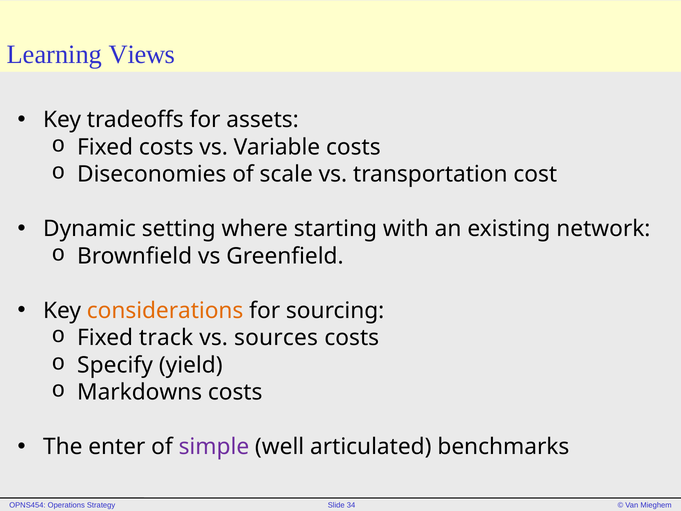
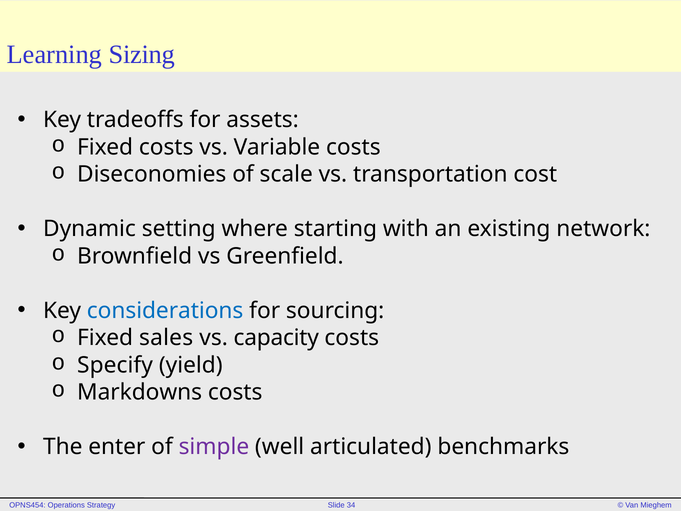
Views: Views -> Sizing
considerations colour: orange -> blue
track: track -> sales
sources: sources -> capacity
